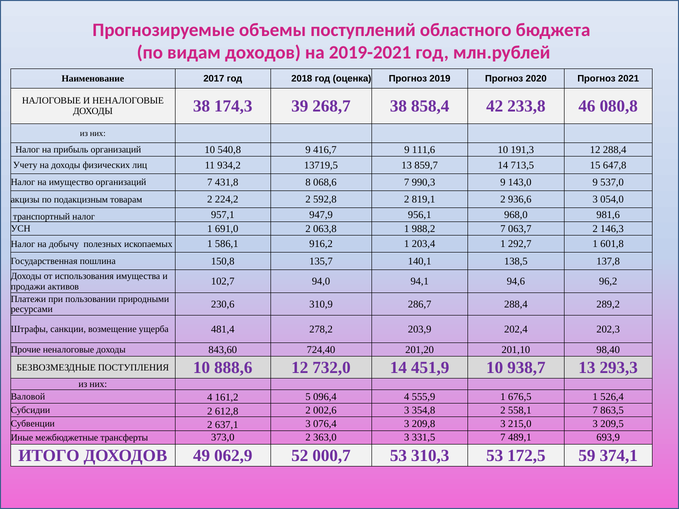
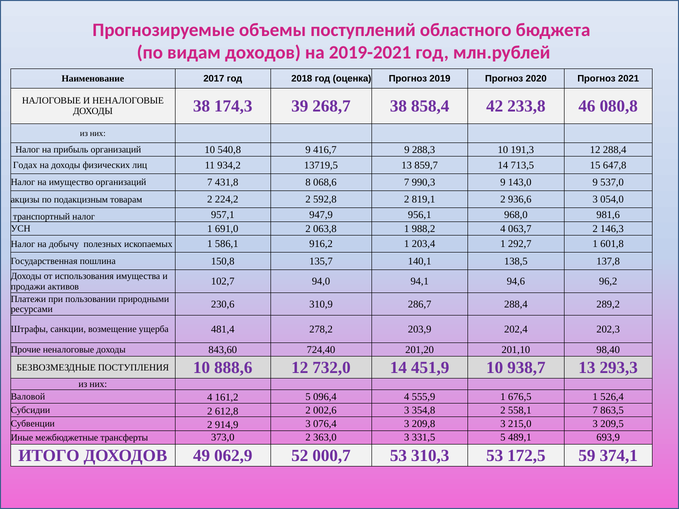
111,6: 111,6 -> 288,3
Учету: Учету -> Годах
988,2 7: 7 -> 4
637,1: 637,1 -> 914,9
331,5 7: 7 -> 5
